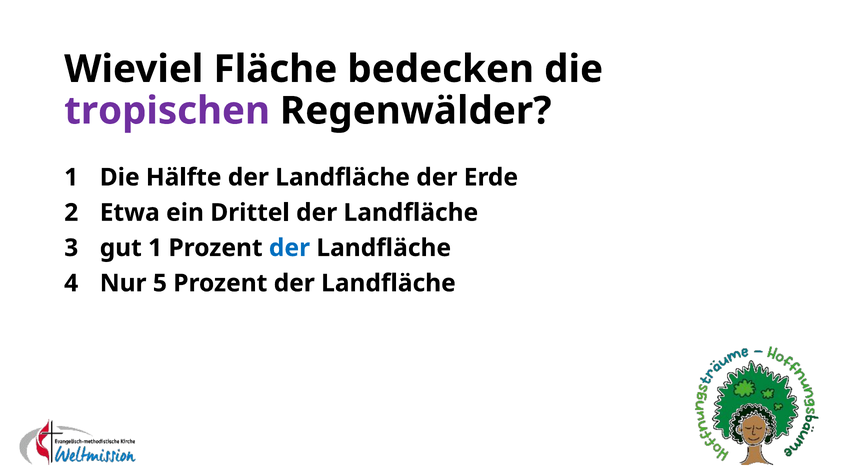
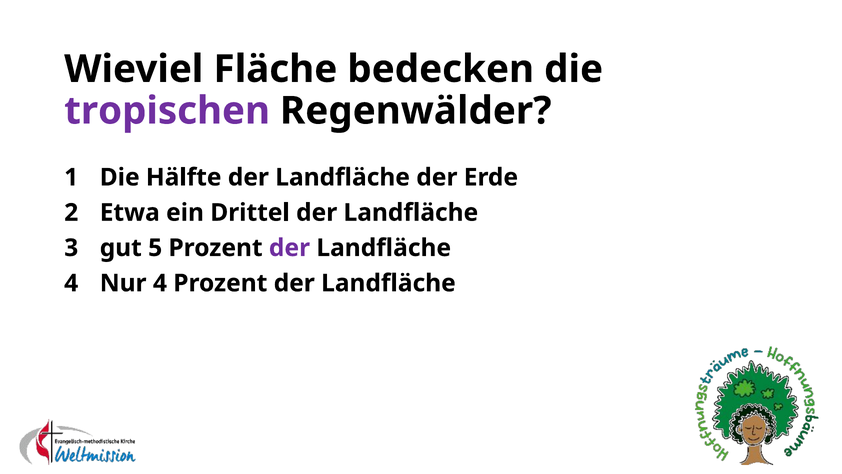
gut 1: 1 -> 5
der at (289, 248) colour: blue -> purple
Nur 5: 5 -> 4
